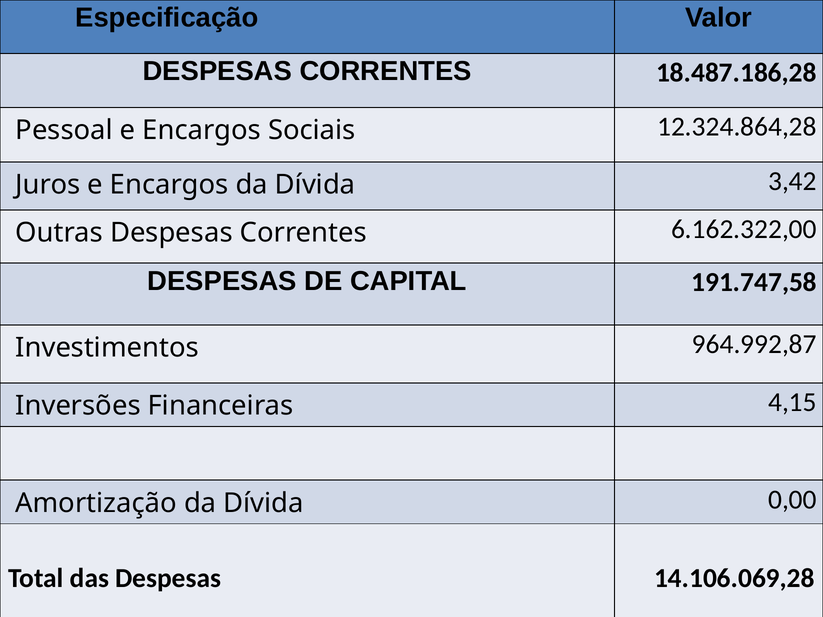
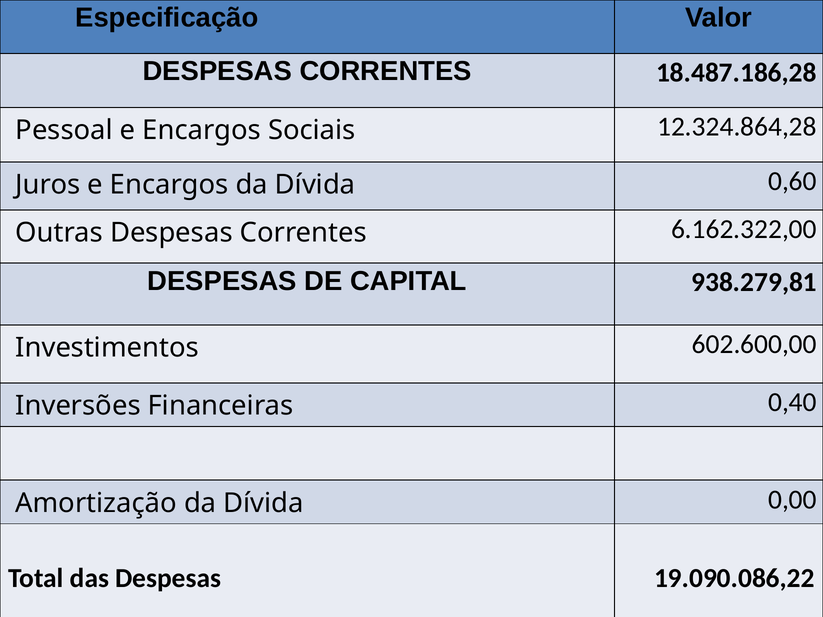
3,42: 3,42 -> 0,60
191.747,58: 191.747,58 -> 938.279,81
964.992,87: 964.992,87 -> 602.600,00
4,15: 4,15 -> 0,40
14.106.069,28: 14.106.069,28 -> 19.090.086,22
